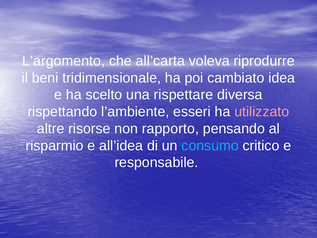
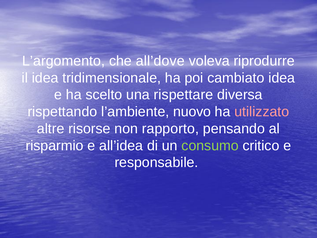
all’carta: all’carta -> all’dove
il beni: beni -> idea
esseri: esseri -> nuovo
consumo colour: light blue -> light green
